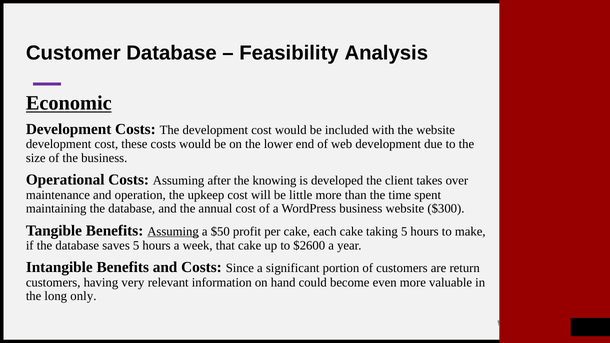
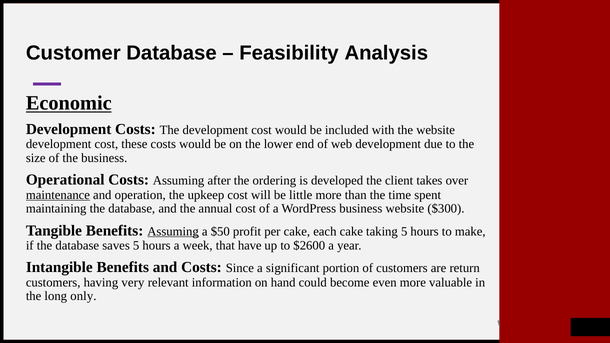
knowing: knowing -> ordering
maintenance underline: none -> present
that cake: cake -> have
